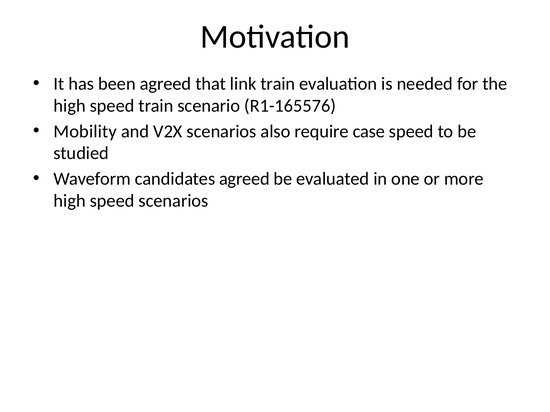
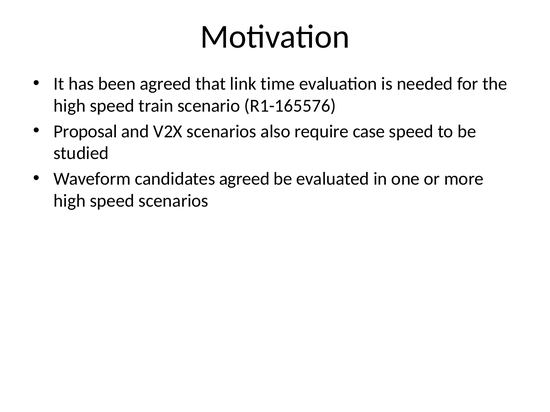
link train: train -> time
Mobility: Mobility -> Proposal
